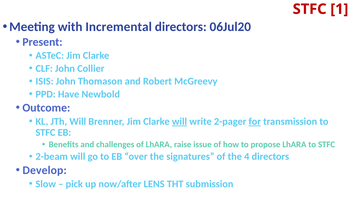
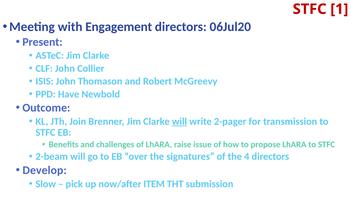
Incremental: Incremental -> Engagement
JTh Will: Will -> Join
for underline: present -> none
LENS: LENS -> ITEM
